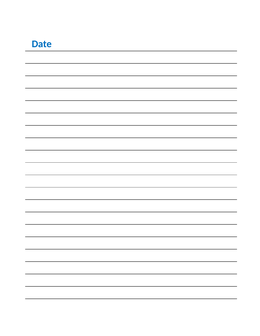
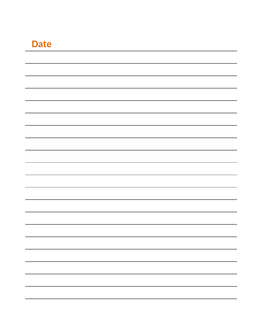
Date colour: blue -> orange
